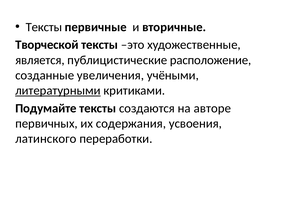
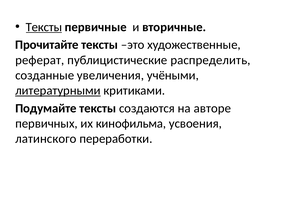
Тексты at (44, 27) underline: none -> present
Творческой: Творческой -> Прочитайте
является: является -> реферат
расположение: расположение -> распределить
содержания: содержания -> кинофильма
